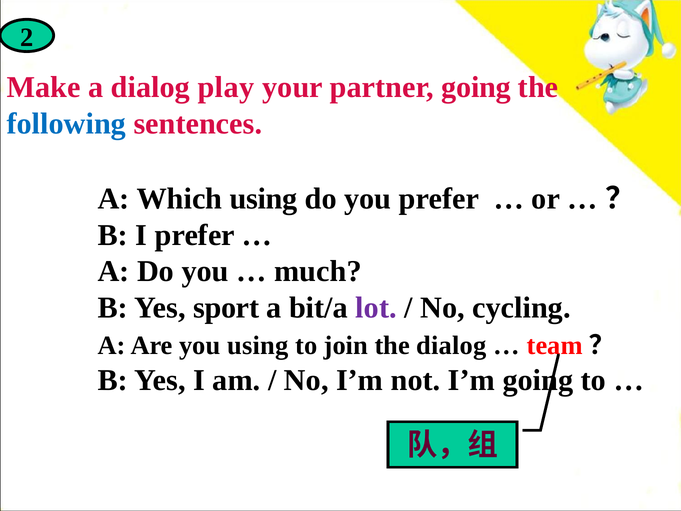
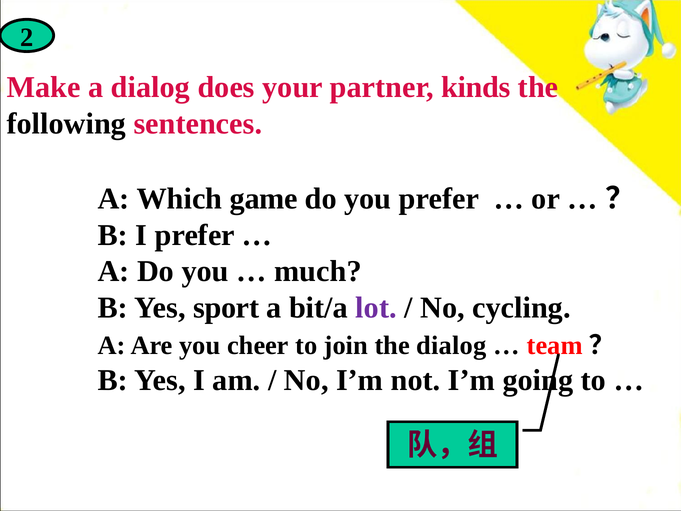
play: play -> does
partner going: going -> kinds
following colour: blue -> black
Which using: using -> game
you using: using -> cheer
